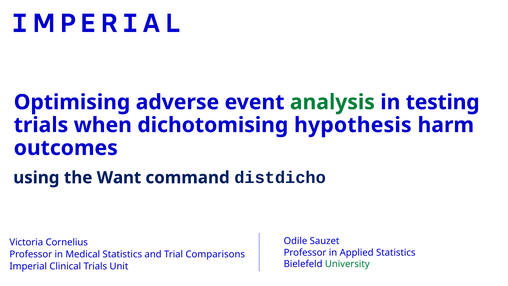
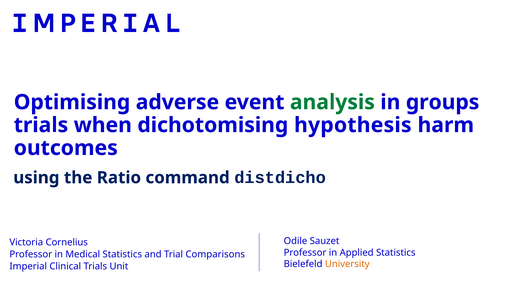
testing: testing -> groups
Want: Want -> Ratio
University colour: green -> orange
